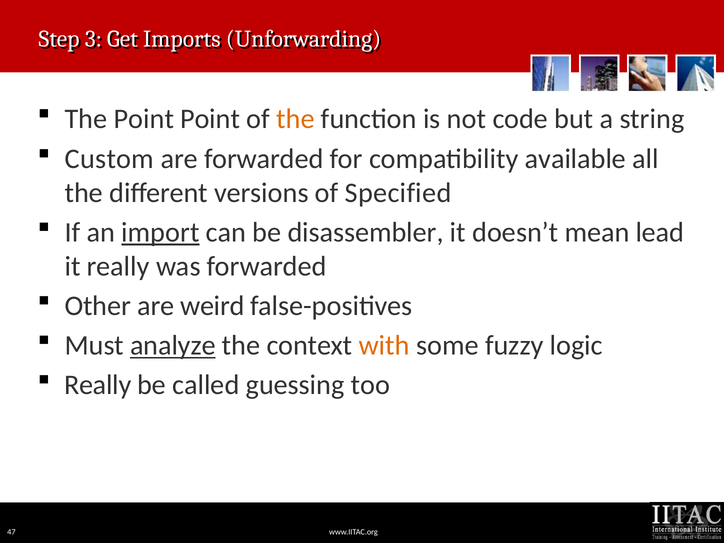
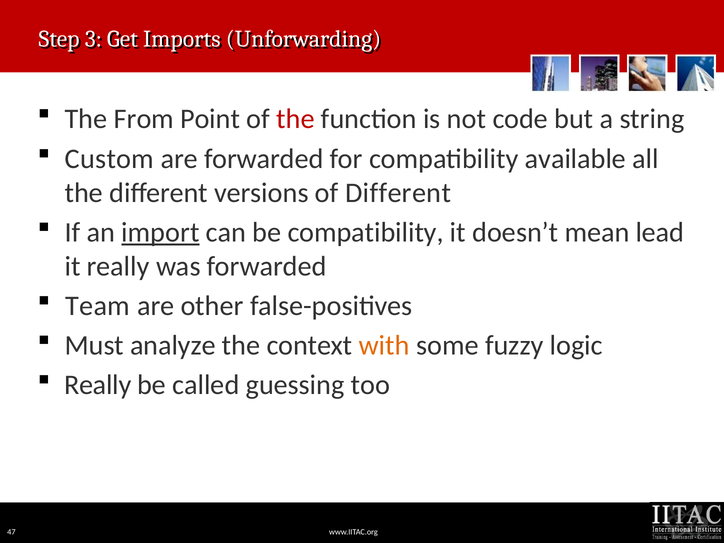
The Point: Point -> From
the at (295, 119) colour: orange -> red
of Specified: Specified -> Different
be disassembler: disassembler -> compatibility
Other: Other -> Team
weird: weird -> other
analyze underline: present -> none
